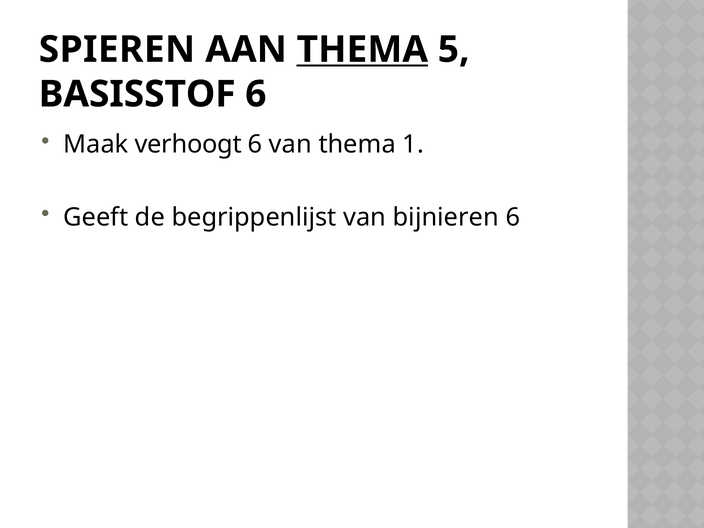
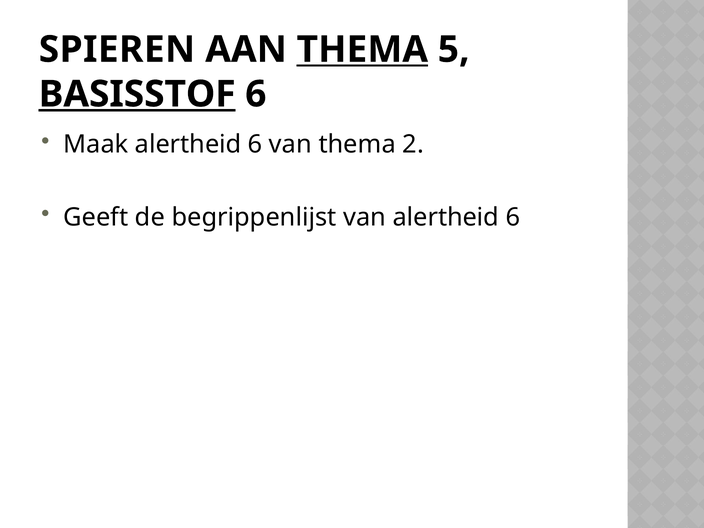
BASISSTOF underline: none -> present
Maak verhoogt: verhoogt -> alertheid
1: 1 -> 2
van bijnieren: bijnieren -> alertheid
